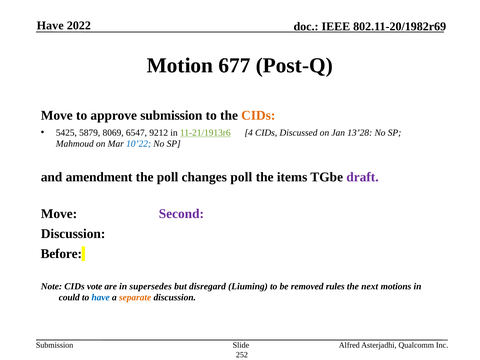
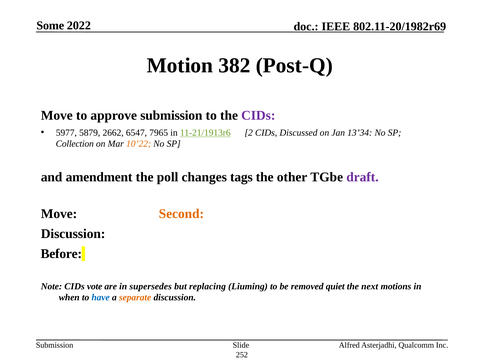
Have at (50, 25): Have -> Some
677: 677 -> 382
CIDs at (258, 115) colour: orange -> purple
5425: 5425 -> 5977
8069: 8069 -> 2662
9212: 9212 -> 7965
4: 4 -> 2
13’28: 13’28 -> 13’34
Mahmoud: Mahmoud -> Collection
10’22 colour: blue -> orange
changes poll: poll -> tags
items: items -> other
Second colour: purple -> orange
disregard: disregard -> replacing
rules: rules -> quiet
could: could -> when
